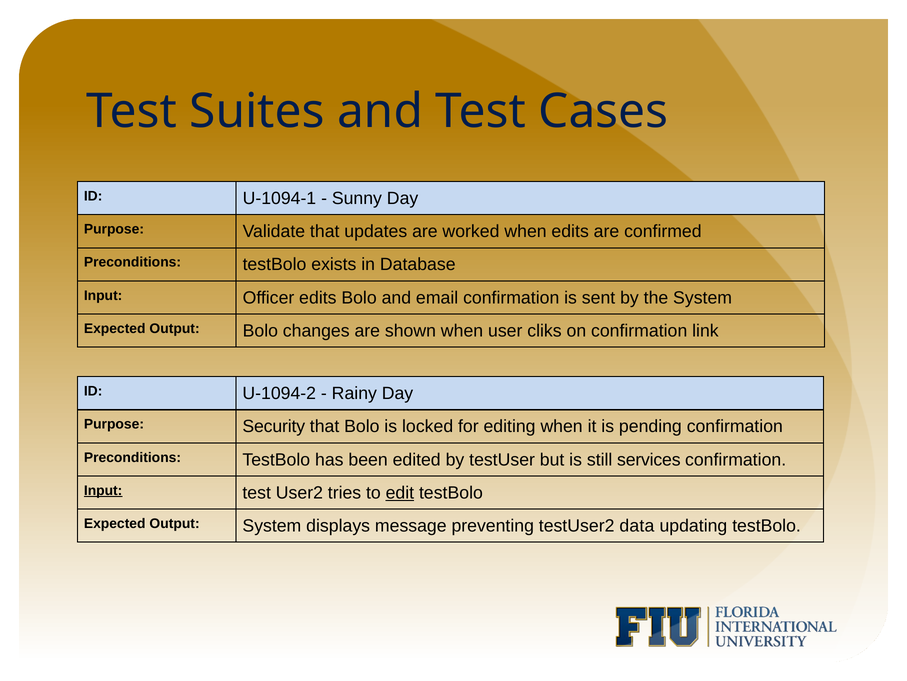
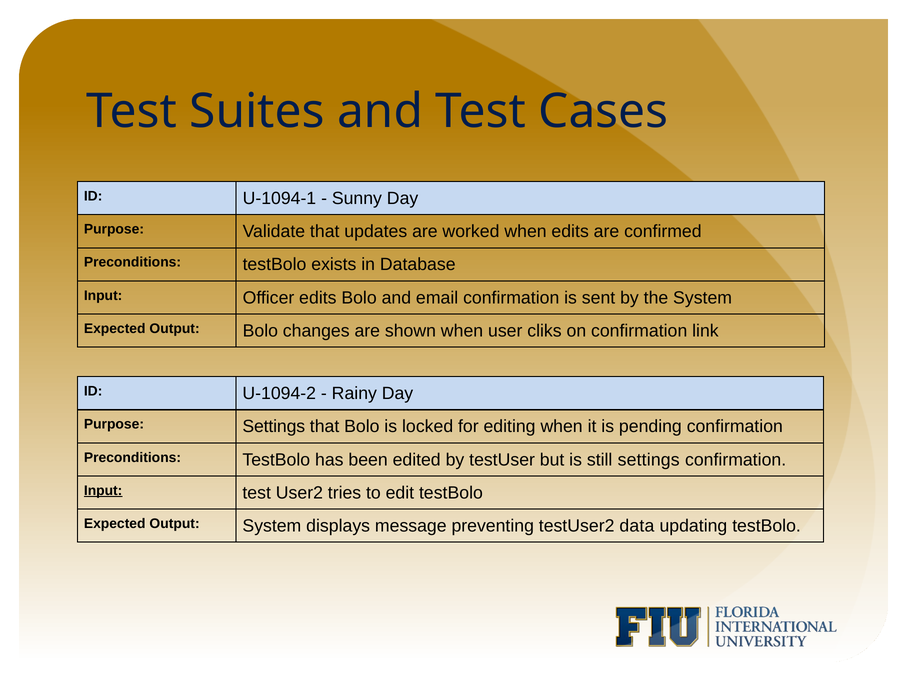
Purpose Security: Security -> Settings
still services: services -> settings
edit underline: present -> none
